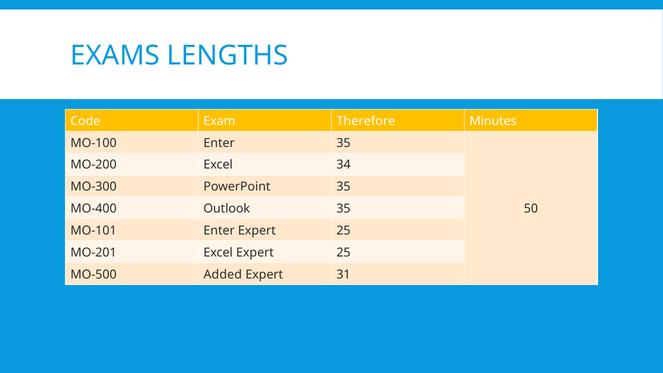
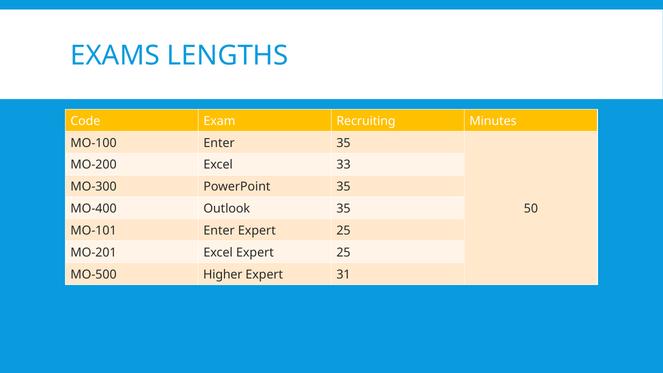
Therefore: Therefore -> Recruiting
34: 34 -> 33
Added: Added -> Higher
